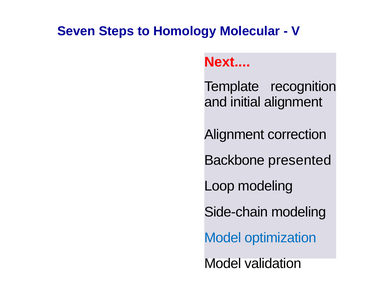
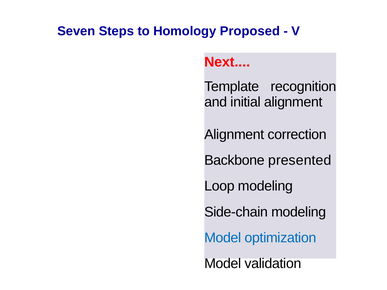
Molecular: Molecular -> Proposed
